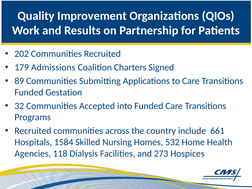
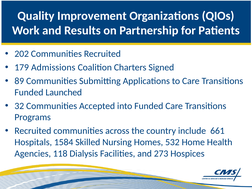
Gestation: Gestation -> Launched
